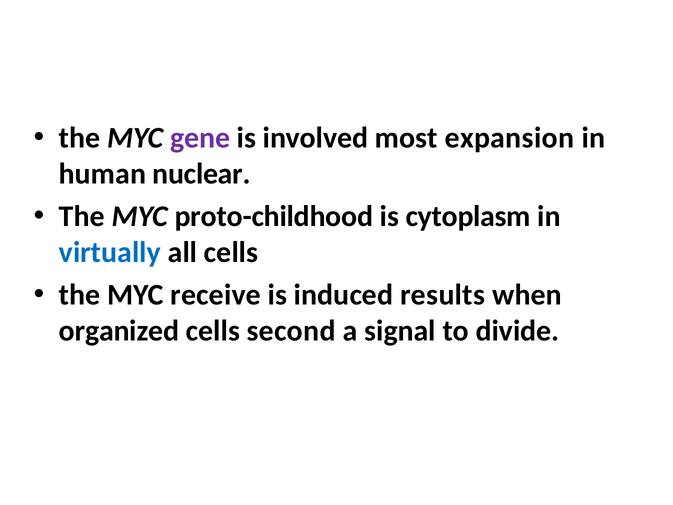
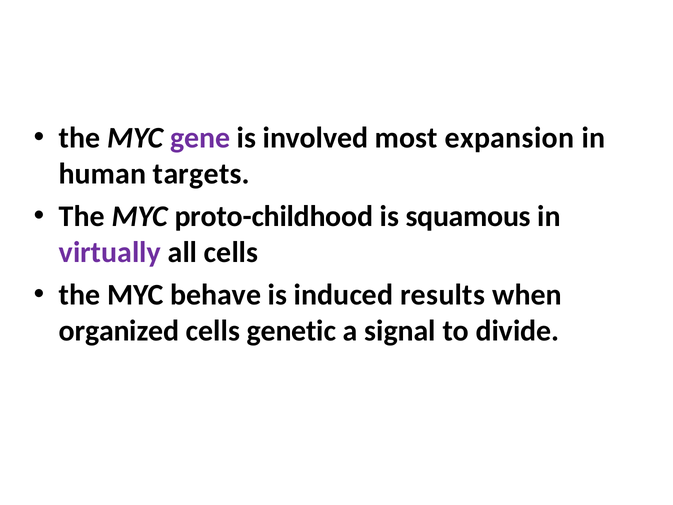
nuclear: nuclear -> targets
cytoplasm: cytoplasm -> squamous
virtually colour: blue -> purple
receive: receive -> behave
second: second -> genetic
